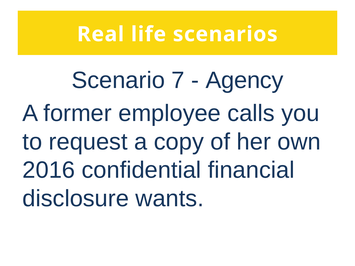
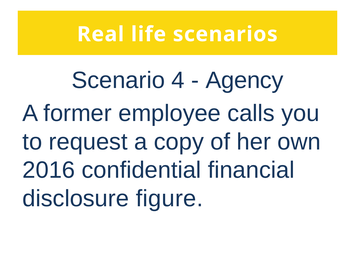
7: 7 -> 4
wants: wants -> figure
